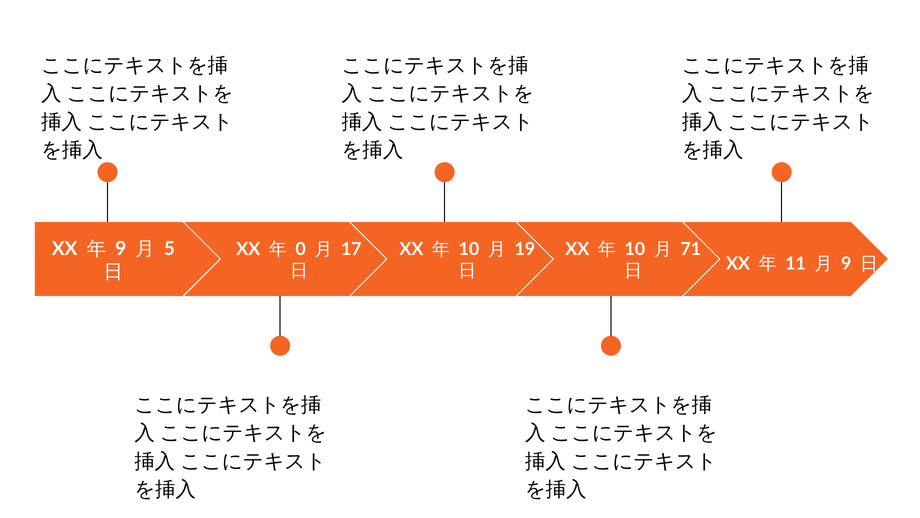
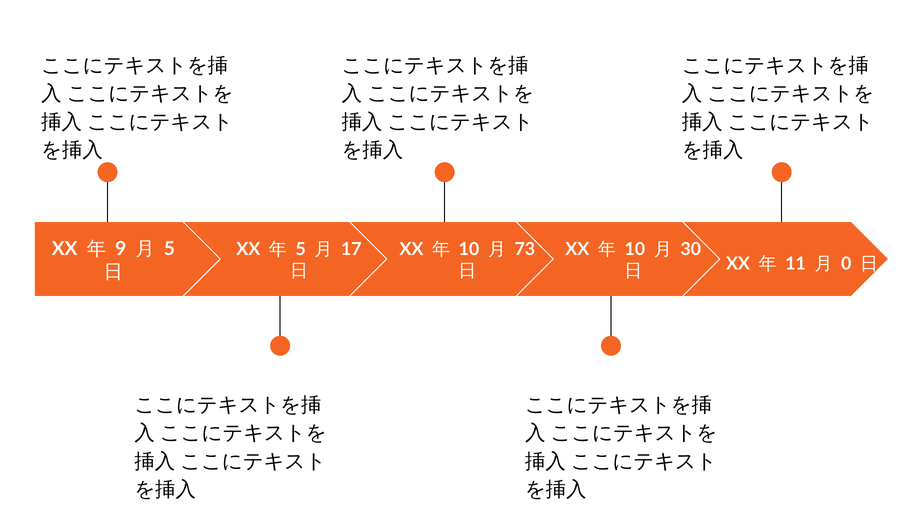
0 at (301, 249): 0 -> 5
19: 19 -> 73
71: 71 -> 30
9 at (846, 264): 9 -> 0
